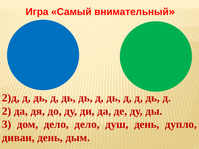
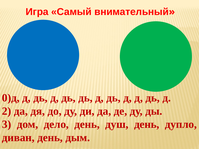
2)д: 2)д -> 0)д
дело дело: дело -> день
